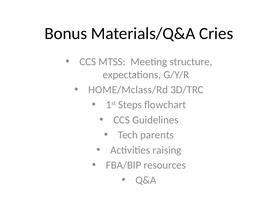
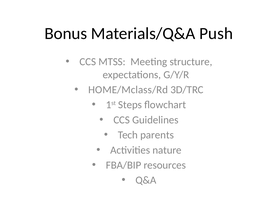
Cries: Cries -> Push
raising: raising -> nature
